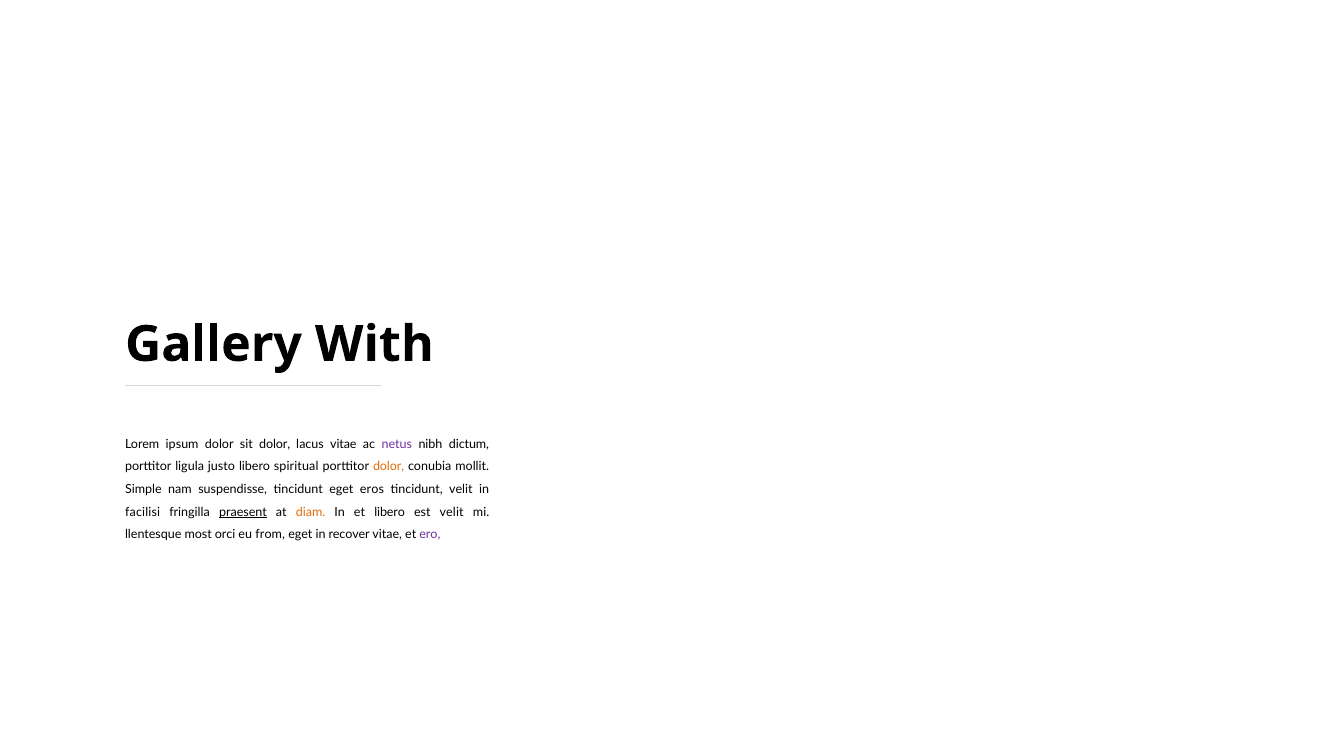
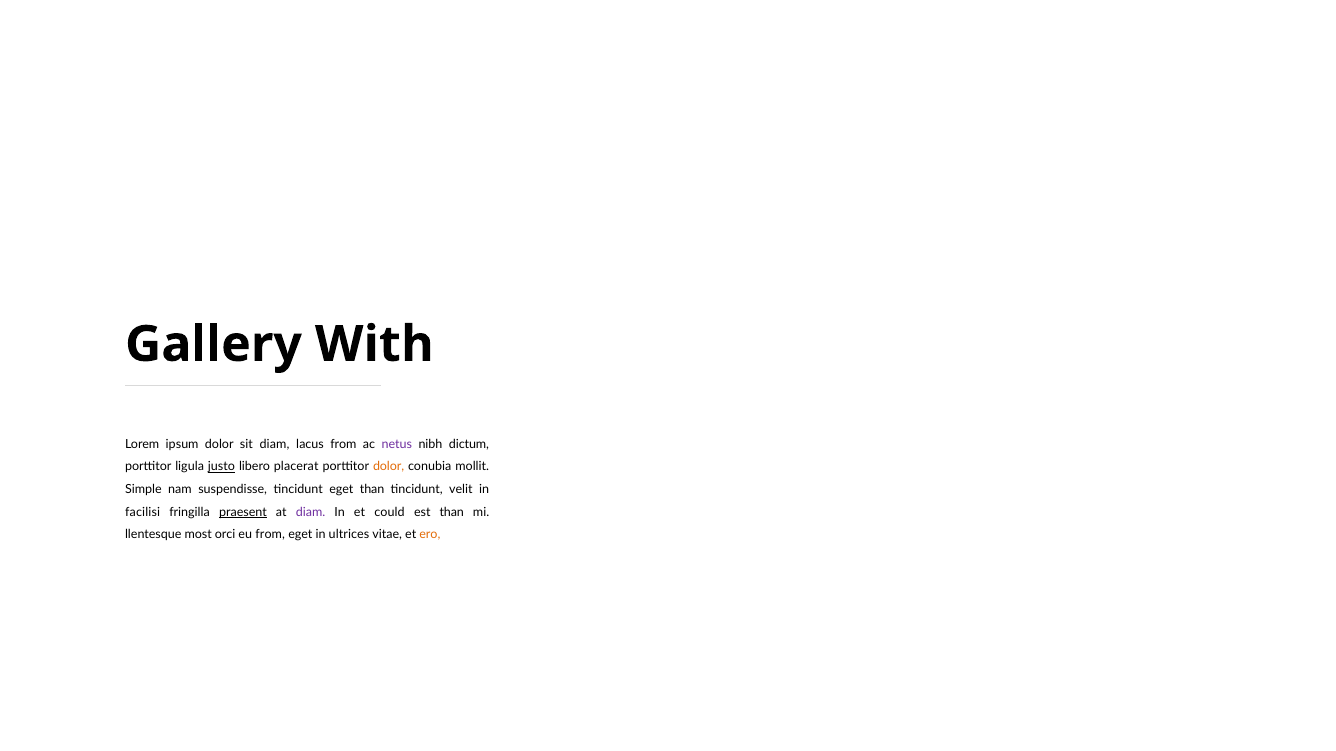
sit dolor: dolor -> diam
lacus vitae: vitae -> from
justo underline: none -> present
spiritual: spiritual -> placerat
eget eros: eros -> than
diam at (311, 512) colour: orange -> purple
et libero: libero -> could
est velit: velit -> than
recover: recover -> ultrices
ero colour: purple -> orange
